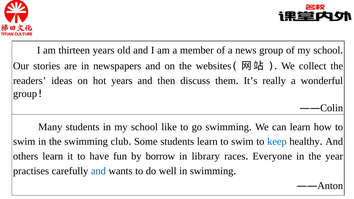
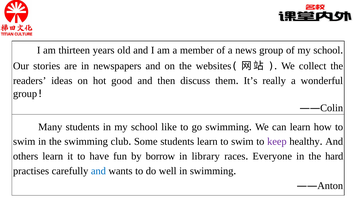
hot years: years -> good
keep colour: blue -> purple
year: year -> hard
